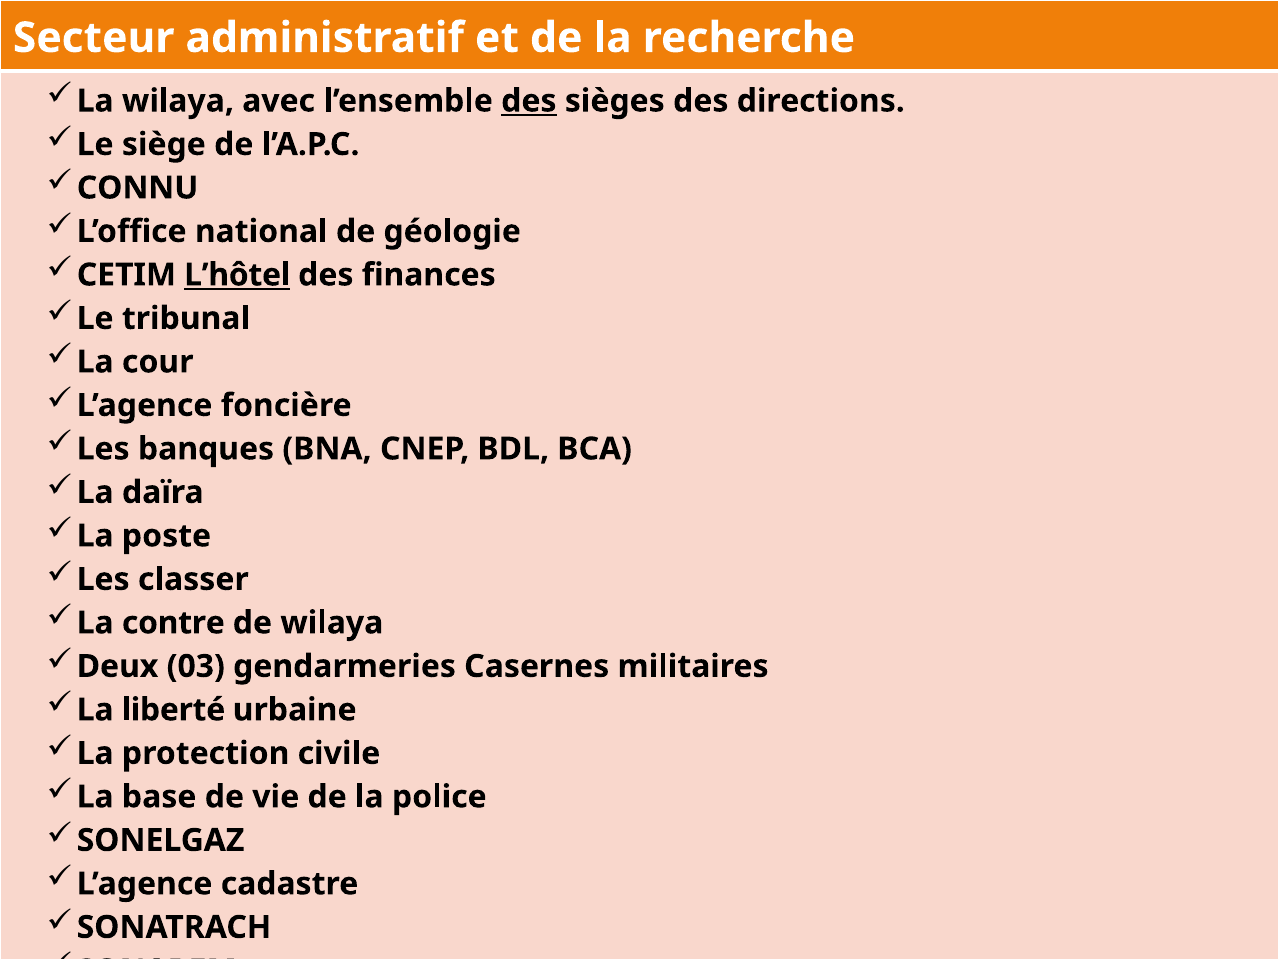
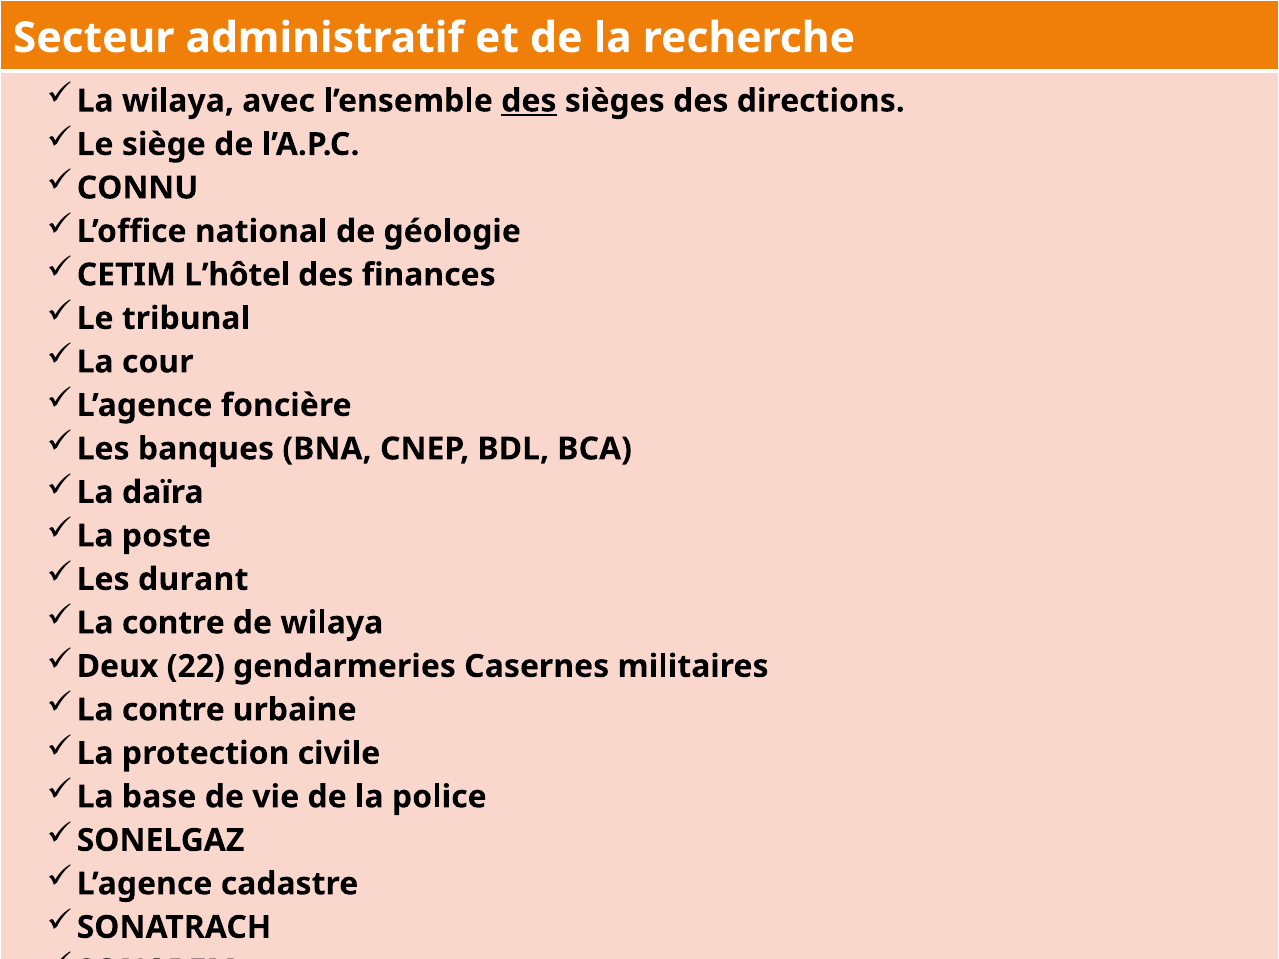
L’hôtel underline: present -> none
classer: classer -> durant
03: 03 -> 22
liberté at (173, 710): liberté -> contre
